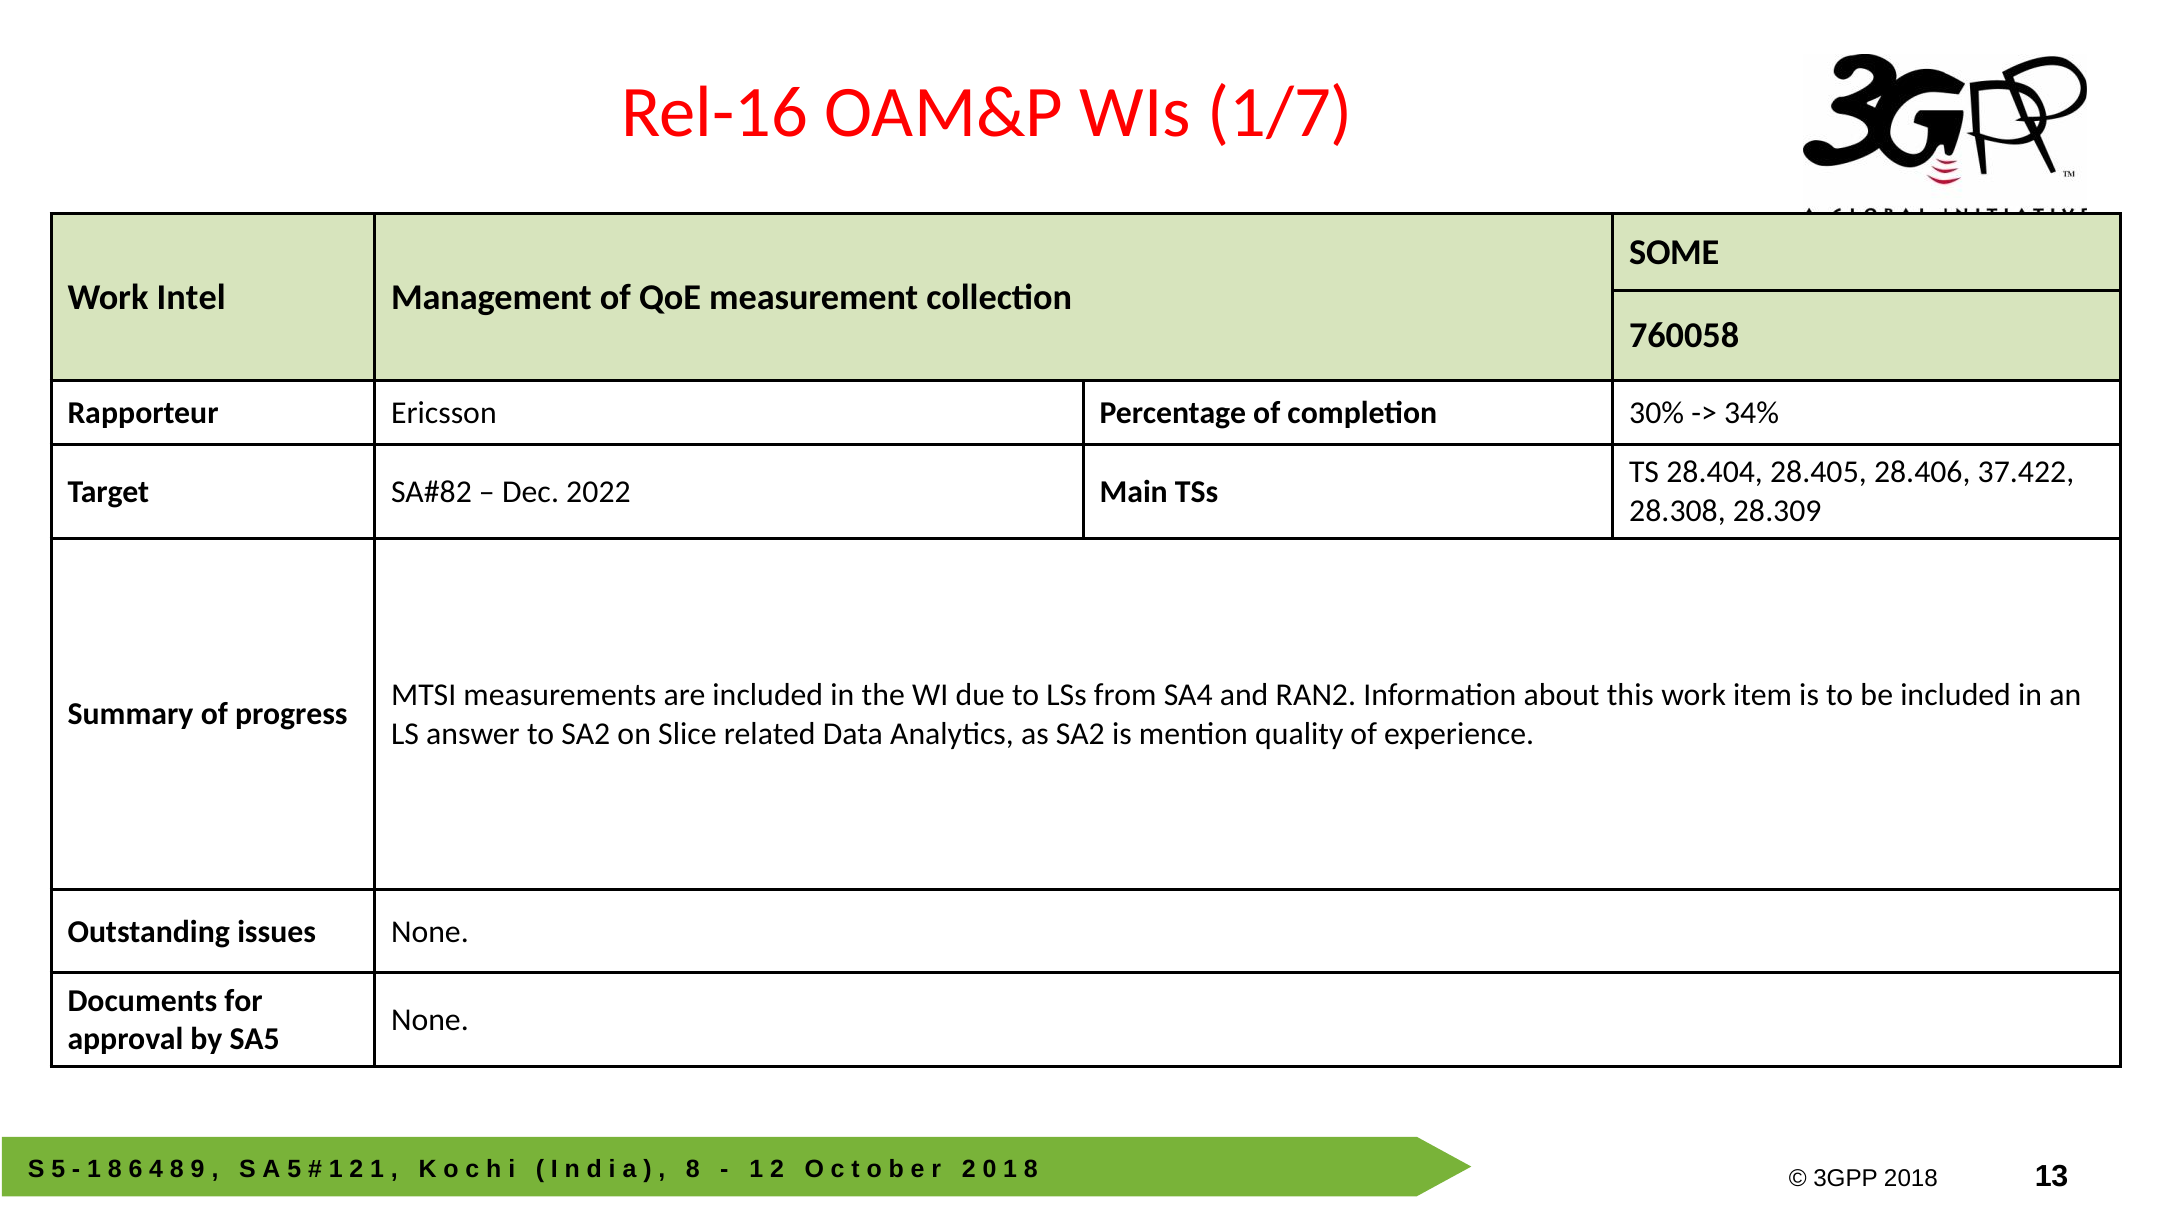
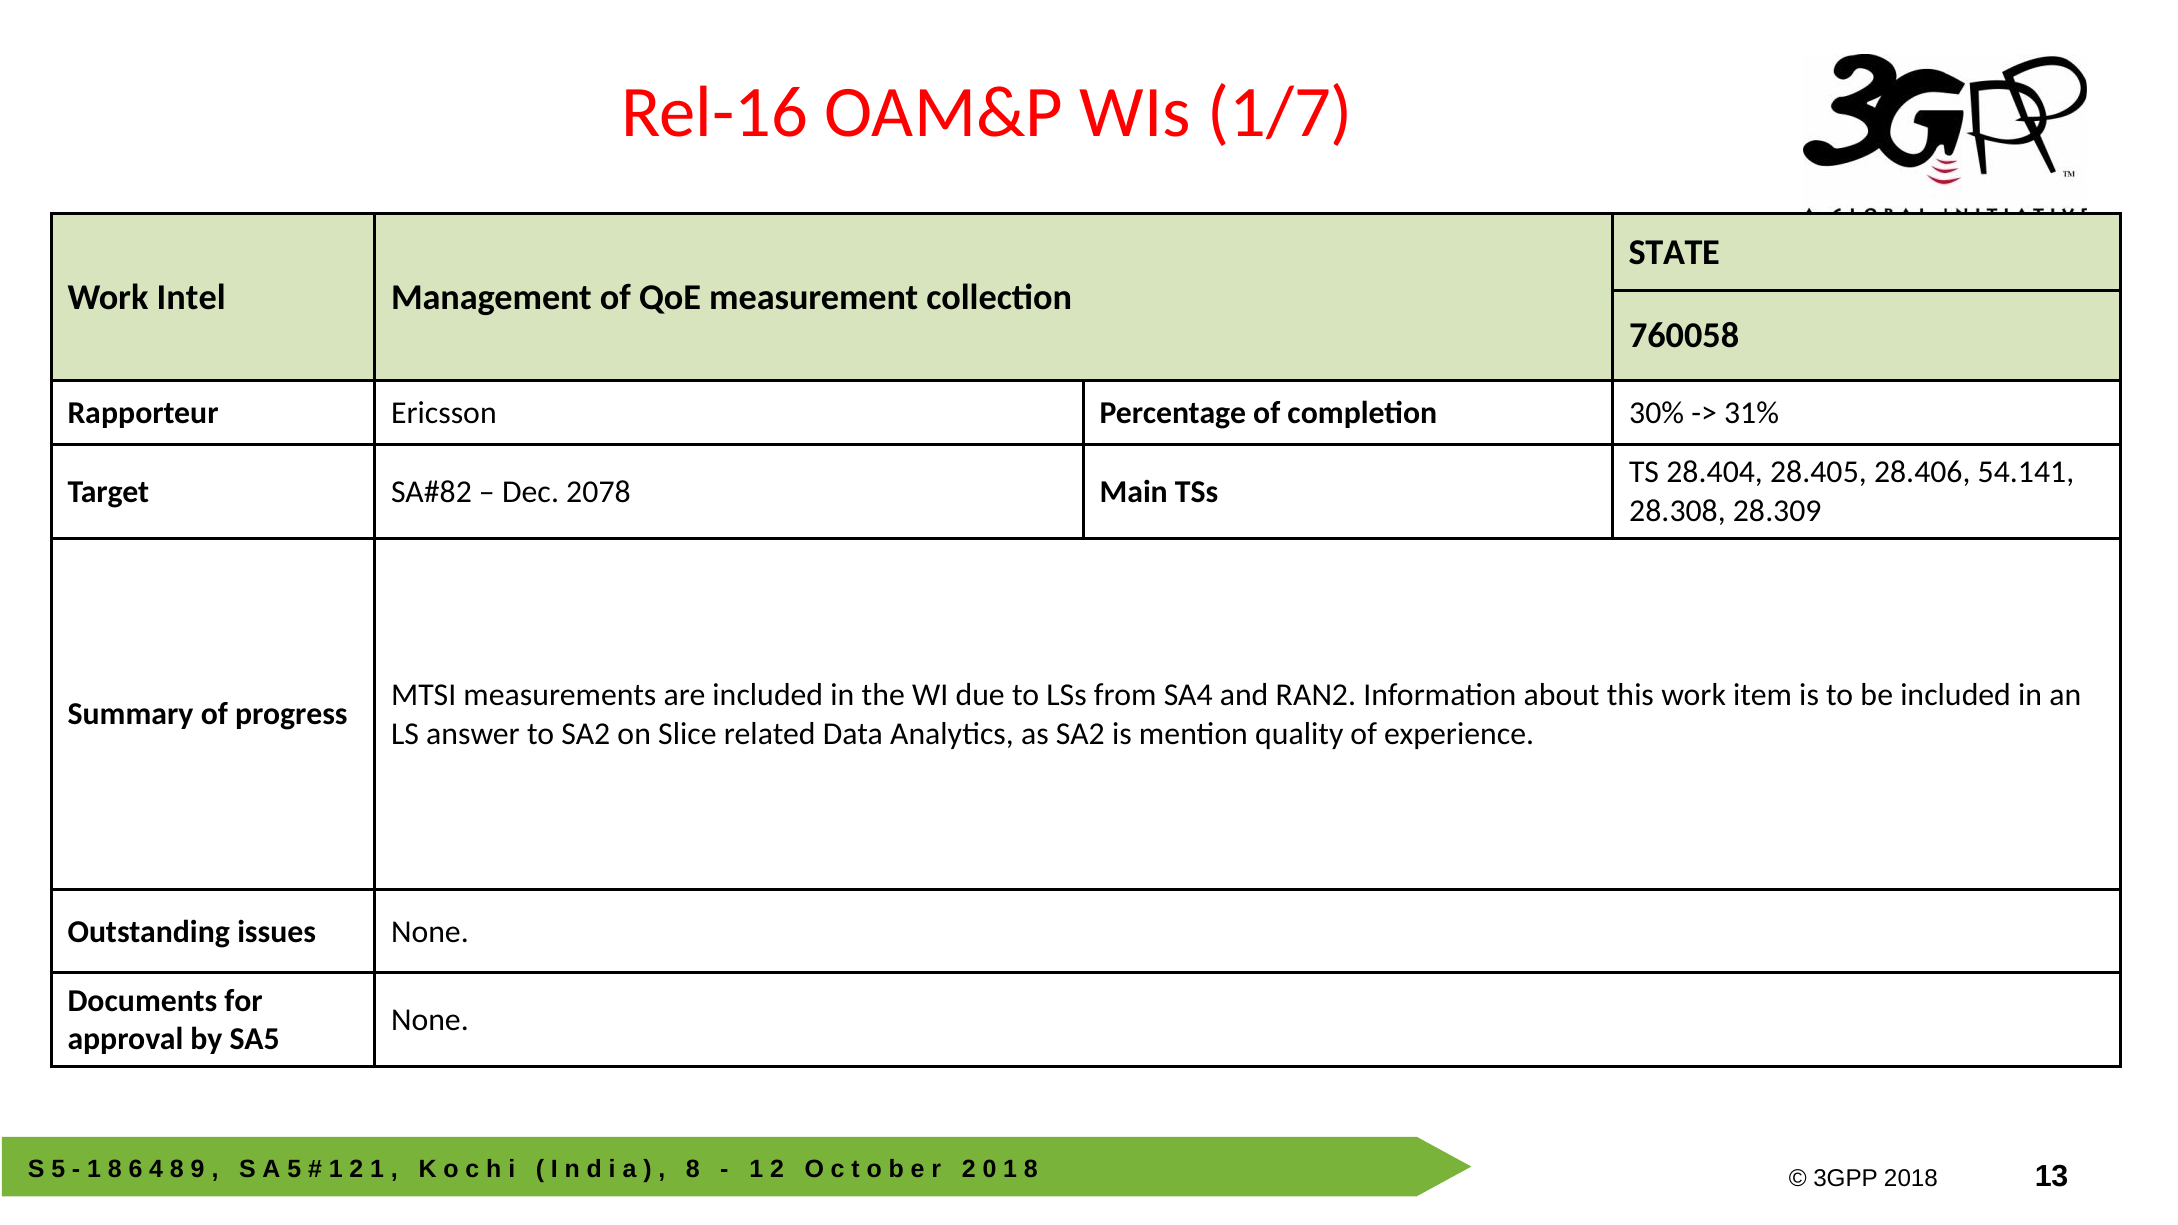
SOME: SOME -> STATE
34%: 34% -> 31%
37.422: 37.422 -> 54.141
2022: 2022 -> 2078
